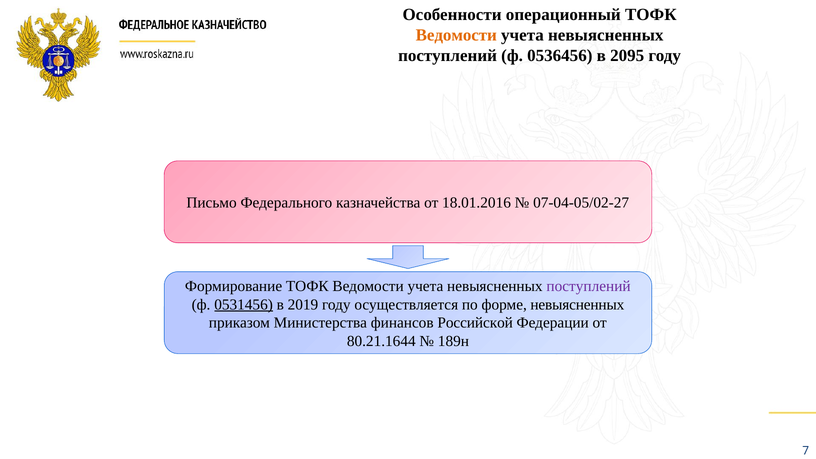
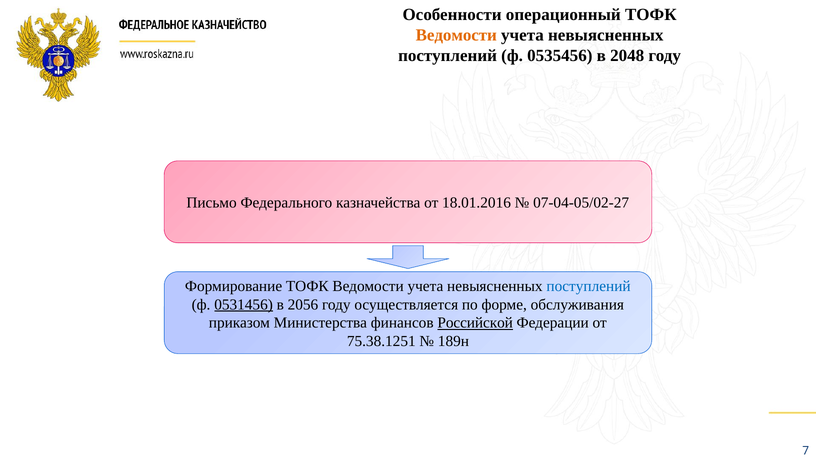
0536456: 0536456 -> 0535456
2095: 2095 -> 2048
поступлений at (589, 286) colour: purple -> blue
2019: 2019 -> 2056
форме невыясненных: невыясненных -> обслуживания
Российской underline: none -> present
80.21.1644: 80.21.1644 -> 75.38.1251
